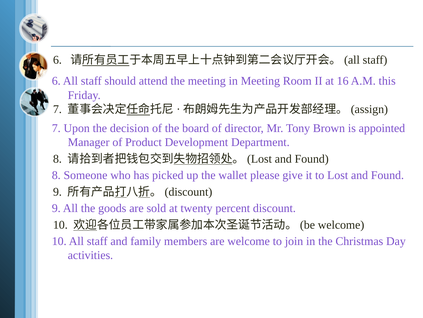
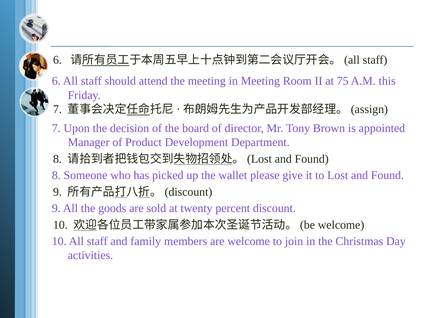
16: 16 -> 75
